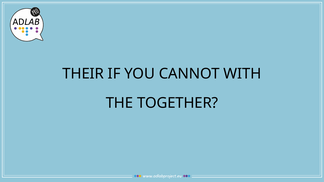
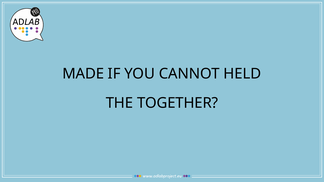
THEIR: THEIR -> MADE
WITH: WITH -> HELD
